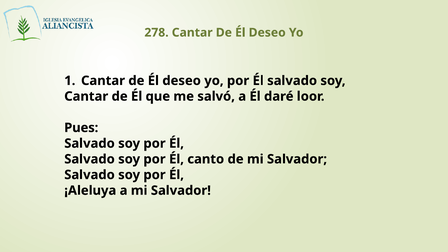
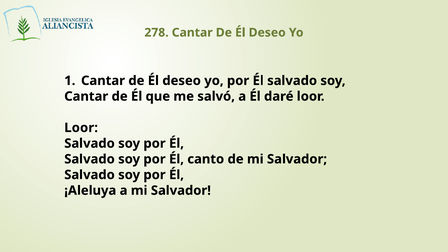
Pues at (81, 128): Pues -> Loor
